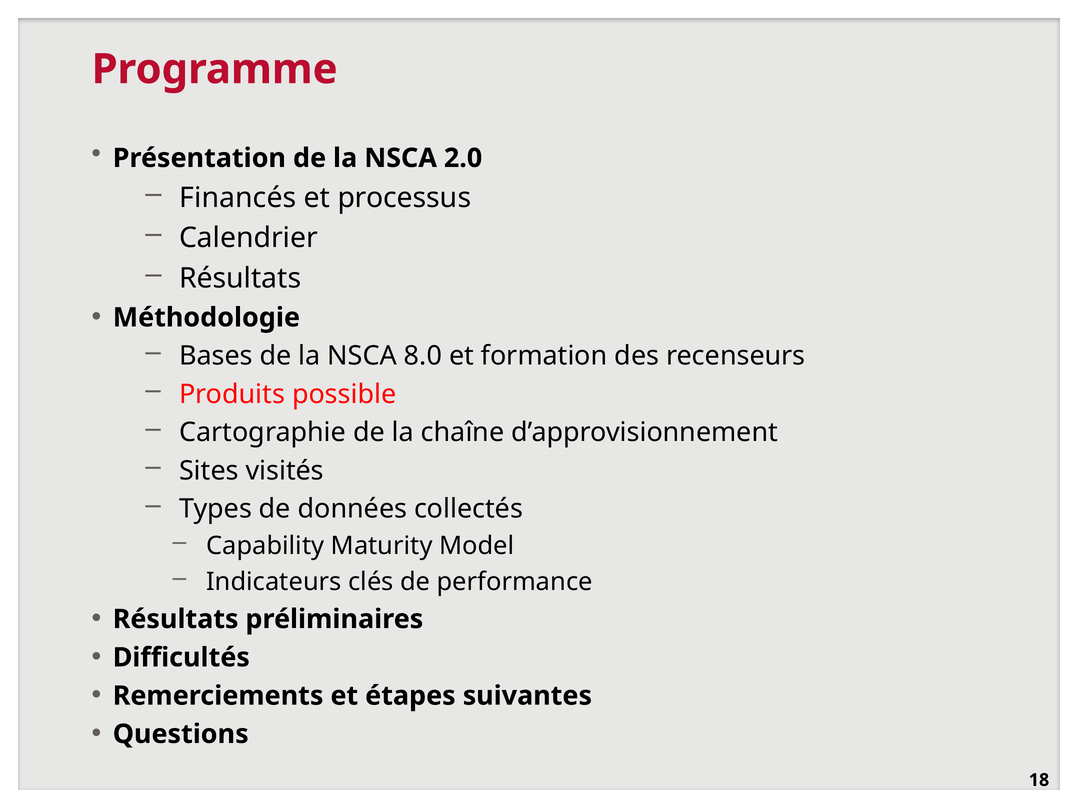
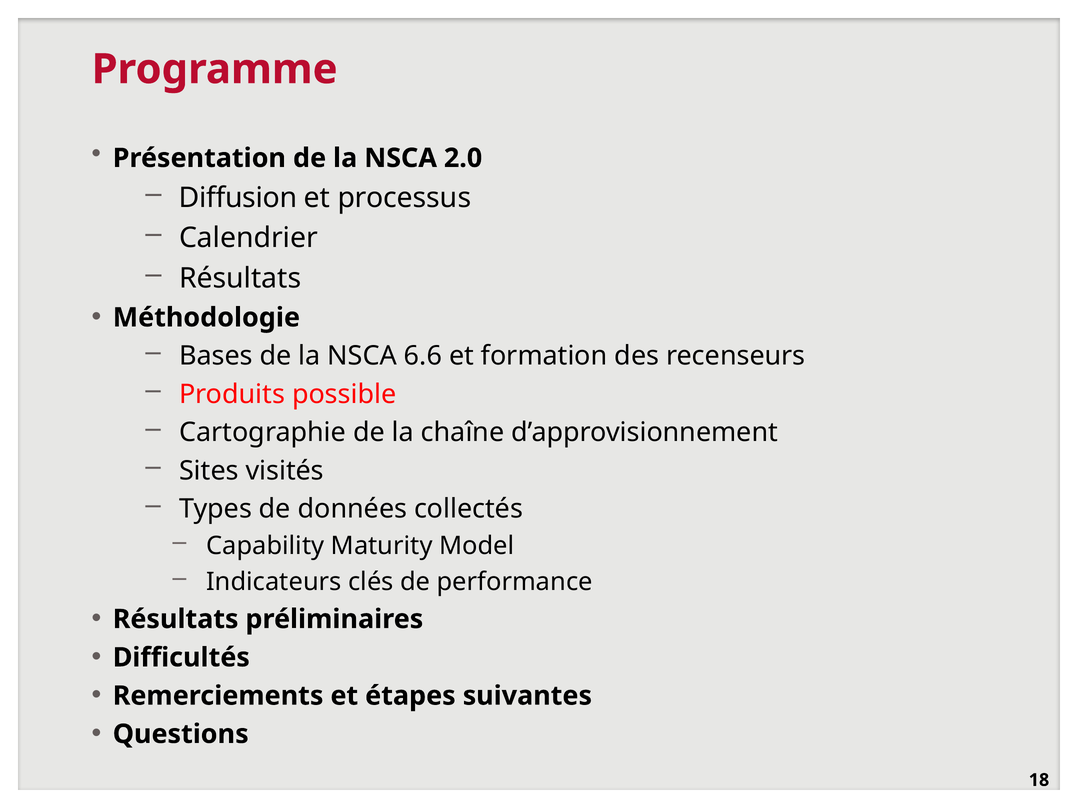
Financés: Financés -> Diffusion
8.0: 8.0 -> 6.6
